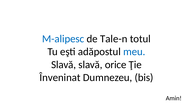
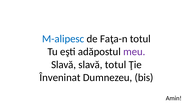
Tale-n: Tale-n -> Faţa-n
meu colour: blue -> purple
slavă orice: orice -> totul
